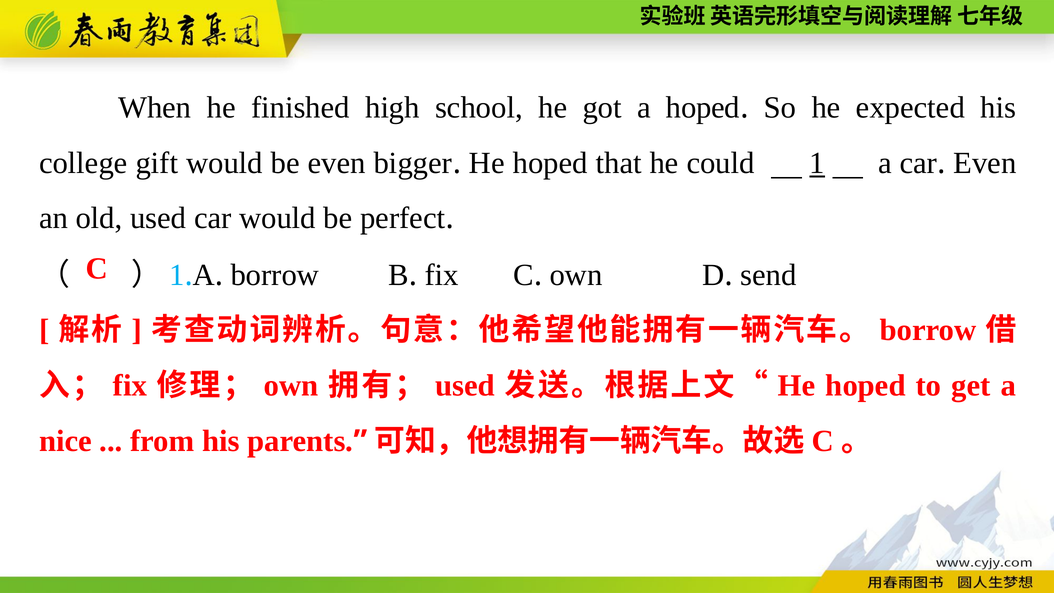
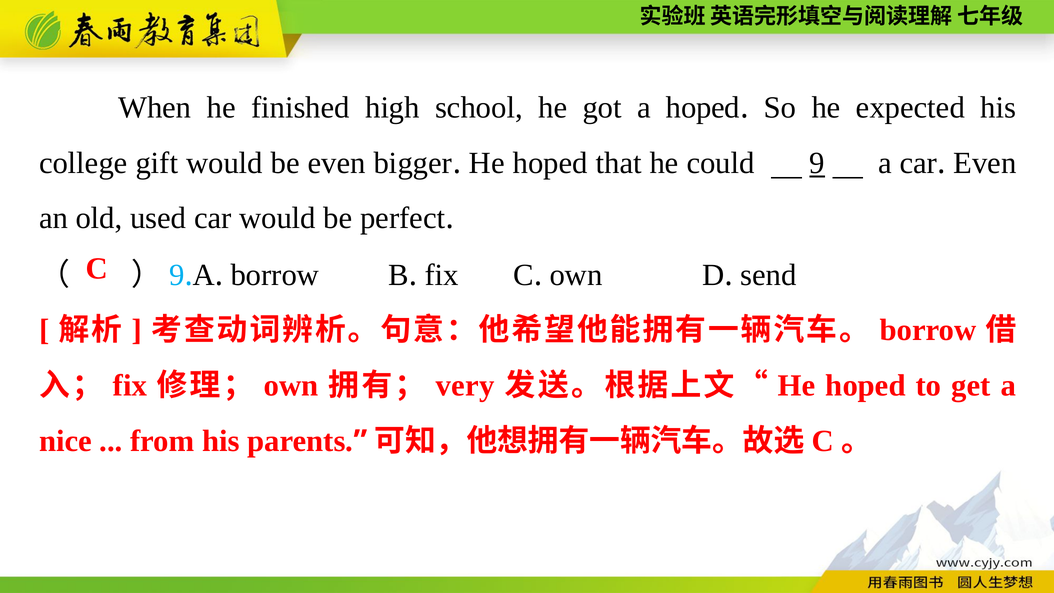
could 1: 1 -> 9
1 at (177, 275): 1 -> 9
used at (465, 386): used -> very
